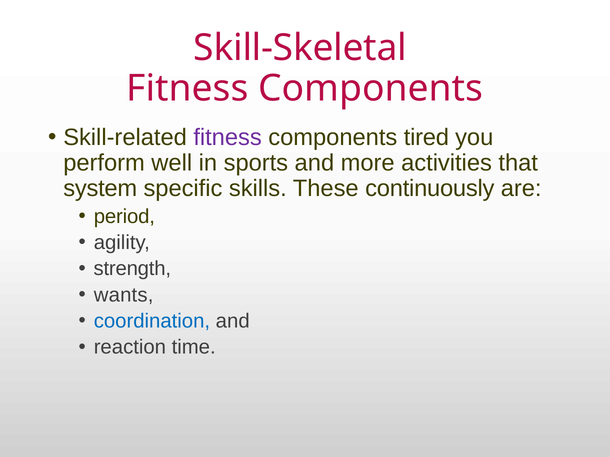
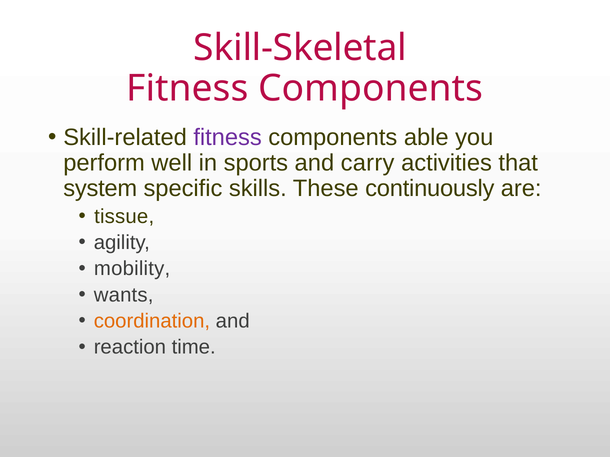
tired: tired -> able
more: more -> carry
period: period -> tissue
strength: strength -> mobility
coordination colour: blue -> orange
